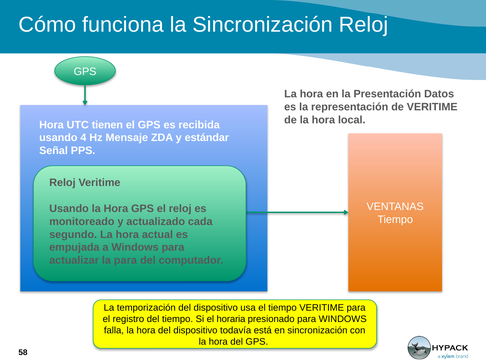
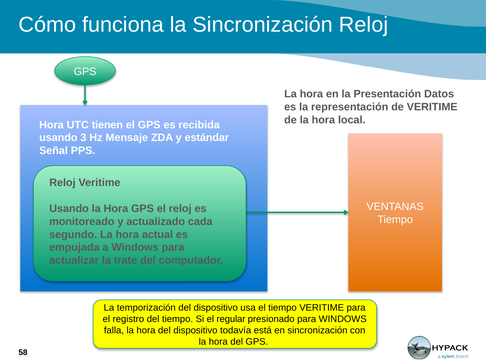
4: 4 -> 3
la para: para -> trate
horaria: horaria -> regular
